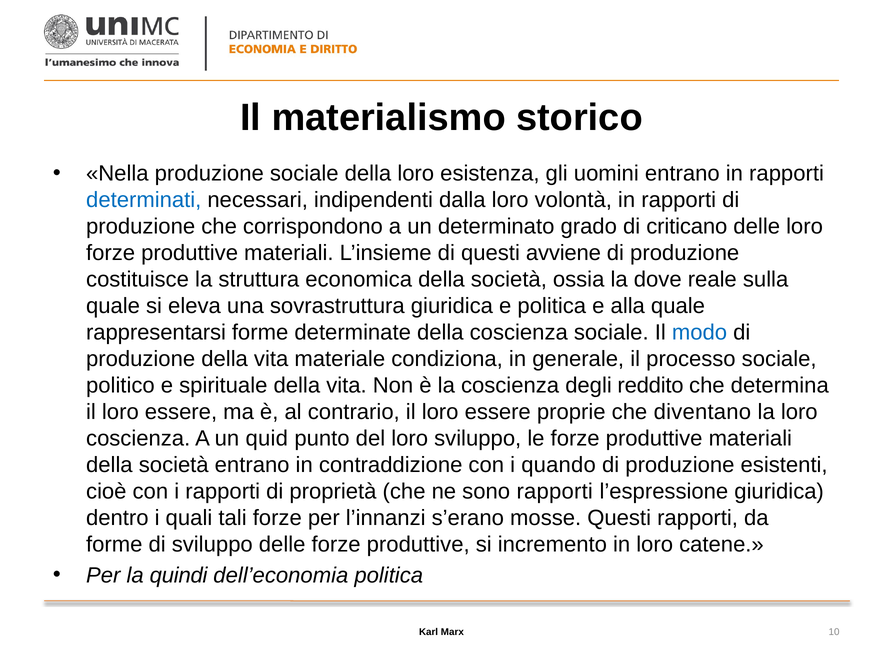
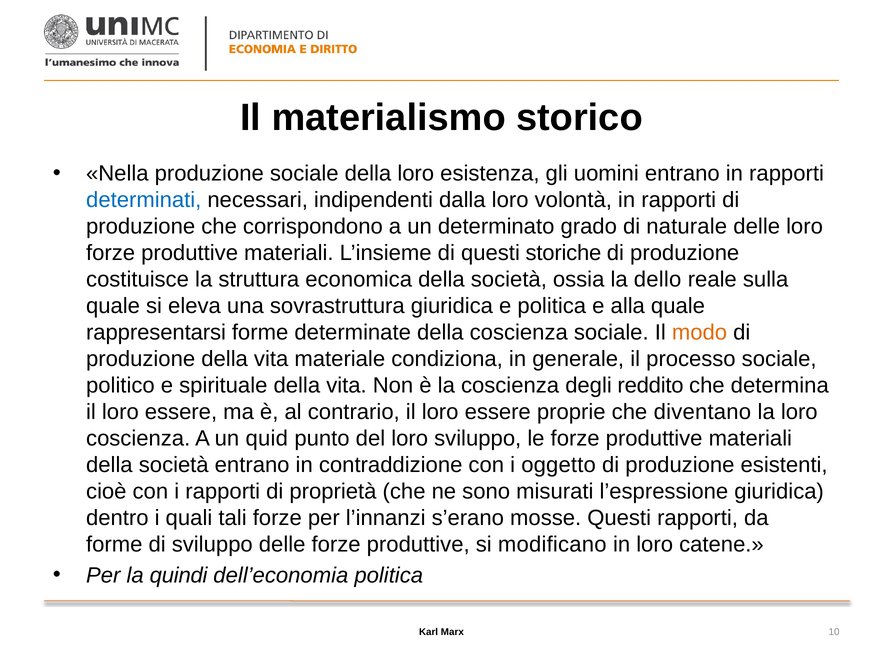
criticano: criticano -> naturale
avviene: avviene -> storiche
dove: dove -> dello
modo colour: blue -> orange
quando: quando -> oggetto
sono rapporti: rapporti -> misurati
incremento: incremento -> modificano
